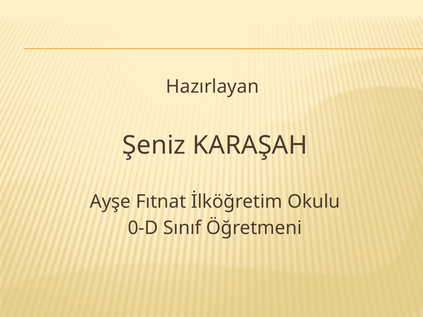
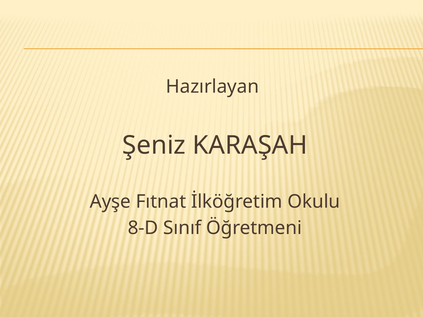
0-D: 0-D -> 8-D
